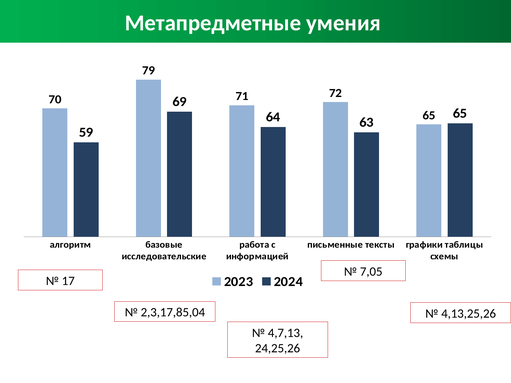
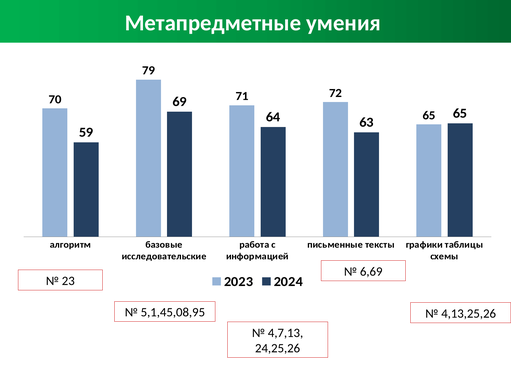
7,05: 7,05 -> 6,69
17: 17 -> 23
2,3,17,85,04: 2,3,17,85,04 -> 5,1,45,08,95
